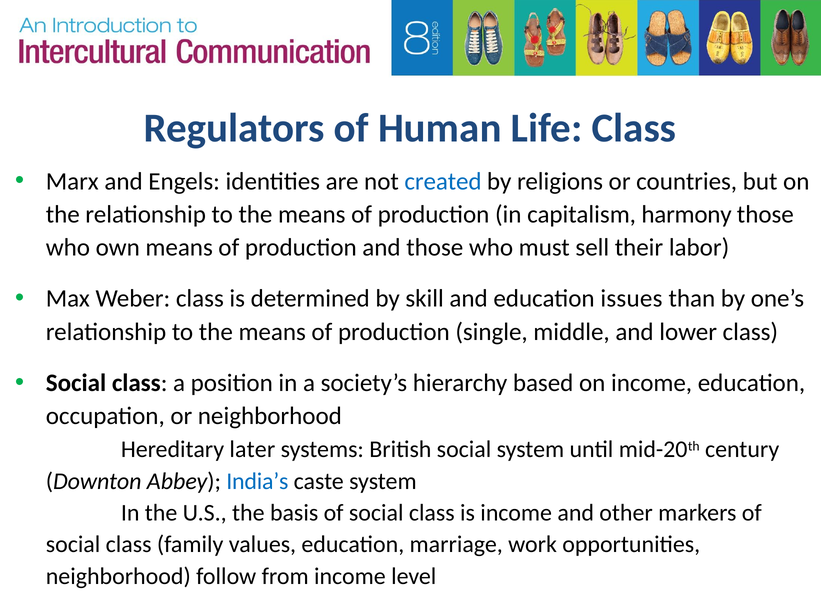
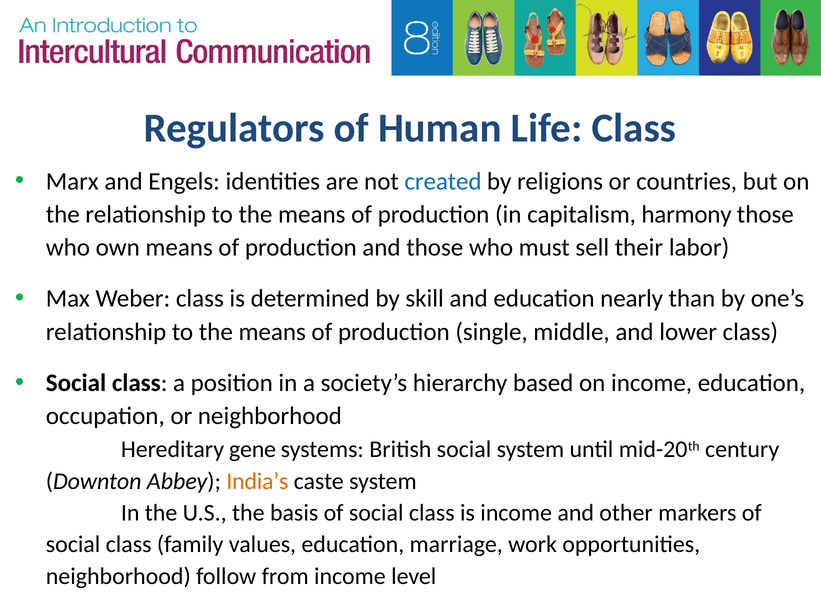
issues: issues -> nearly
later: later -> gene
India’s colour: blue -> orange
